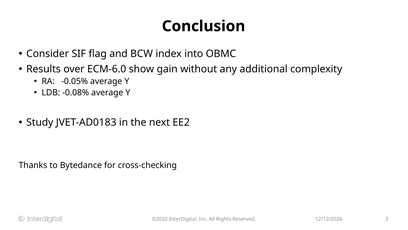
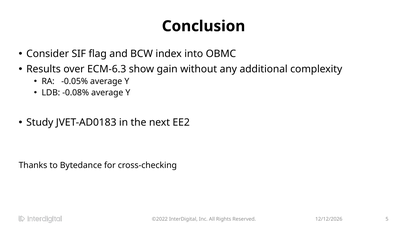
ECM-6.0: ECM-6.0 -> ECM-6.3
